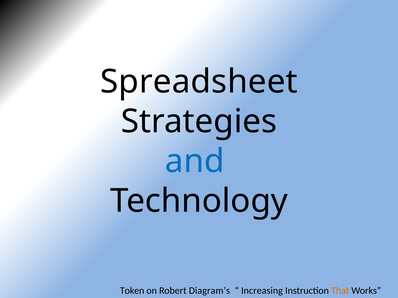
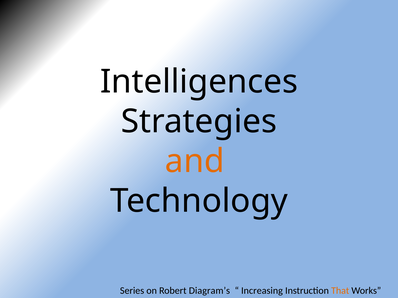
Spreadsheet: Spreadsheet -> Intelligences
and colour: blue -> orange
Token: Token -> Series
